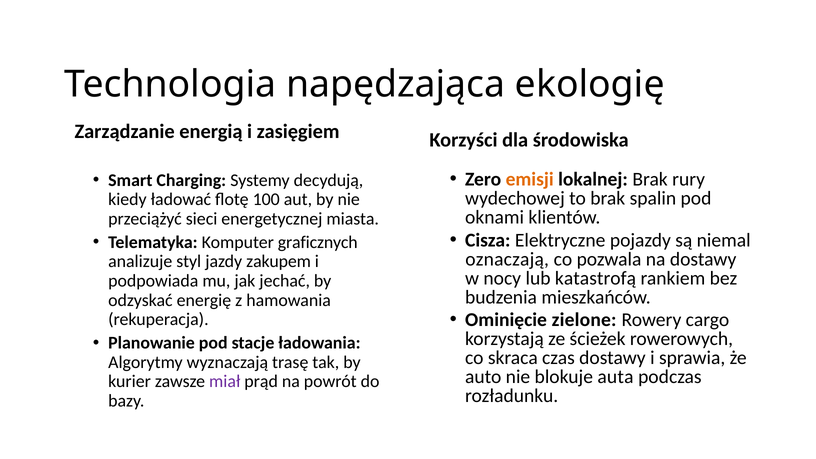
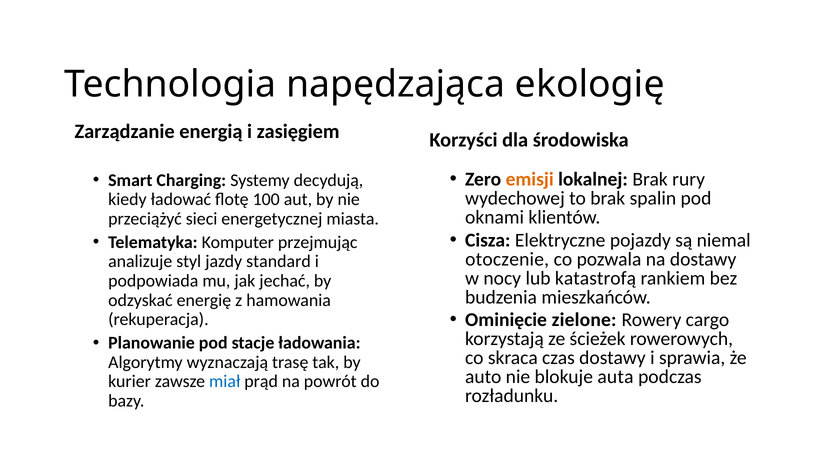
graficznych: graficznych -> przejmując
oznaczają: oznaczają -> otoczenie
zakupem: zakupem -> standard
miał colour: purple -> blue
